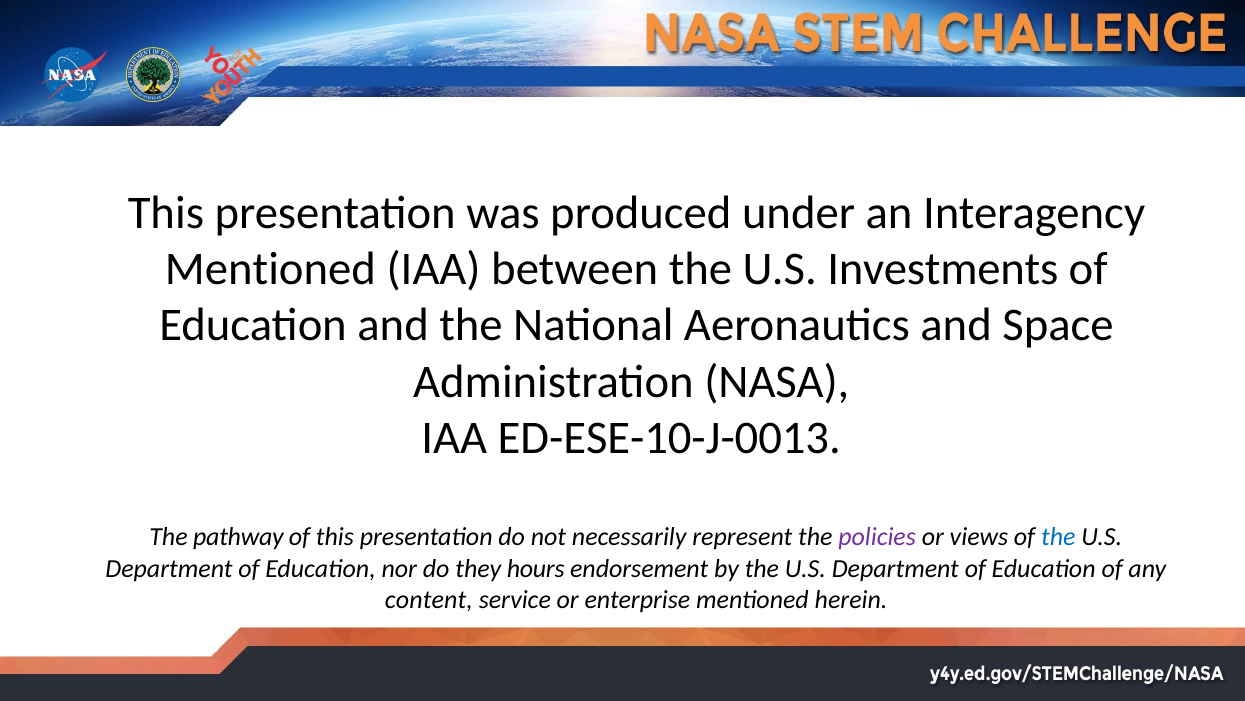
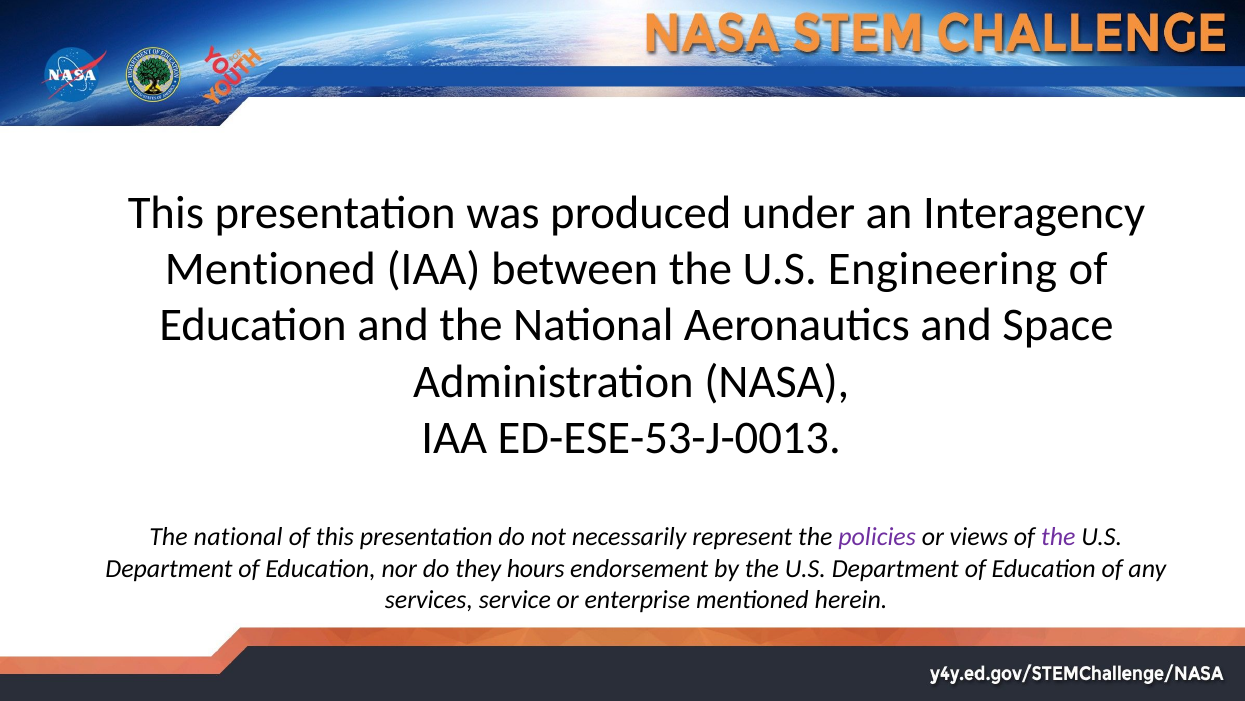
Investments: Investments -> Engineering
ED-ESE-10-J-0013: ED-ESE-10-J-0013 -> ED-ESE-53-J-0013
pathway at (238, 537): pathway -> national
the at (1058, 537) colour: blue -> purple
content: content -> services
